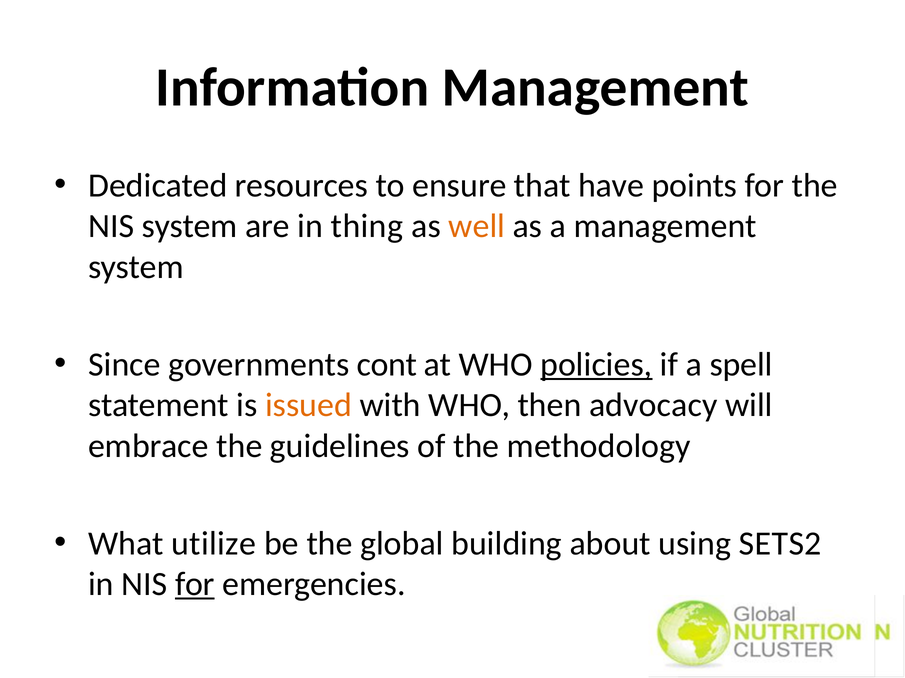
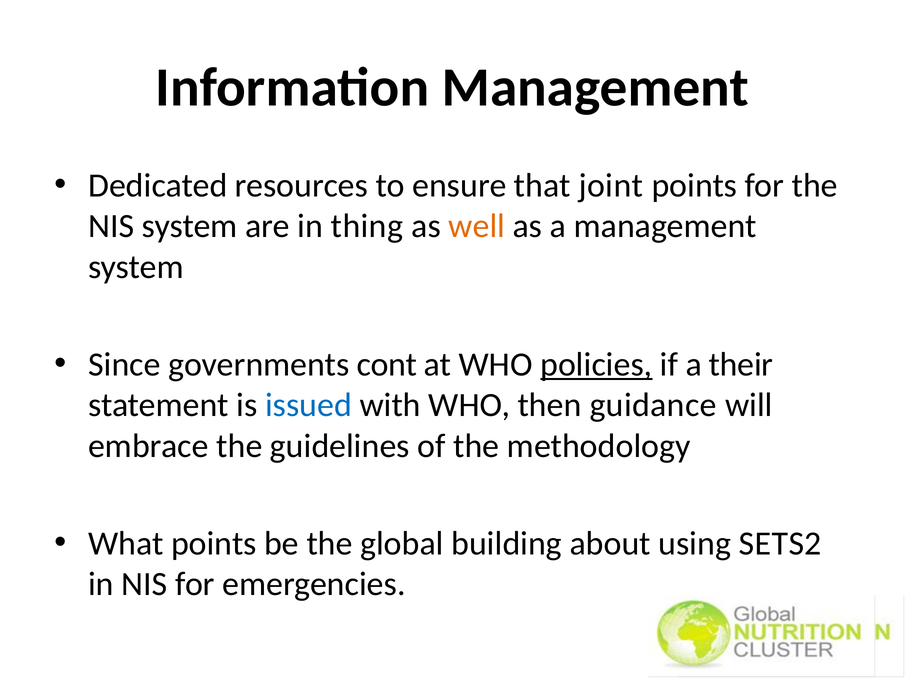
have: have -> joint
spell: spell -> their
issued colour: orange -> blue
advocacy: advocacy -> guidance
What utilize: utilize -> points
for at (195, 585) underline: present -> none
